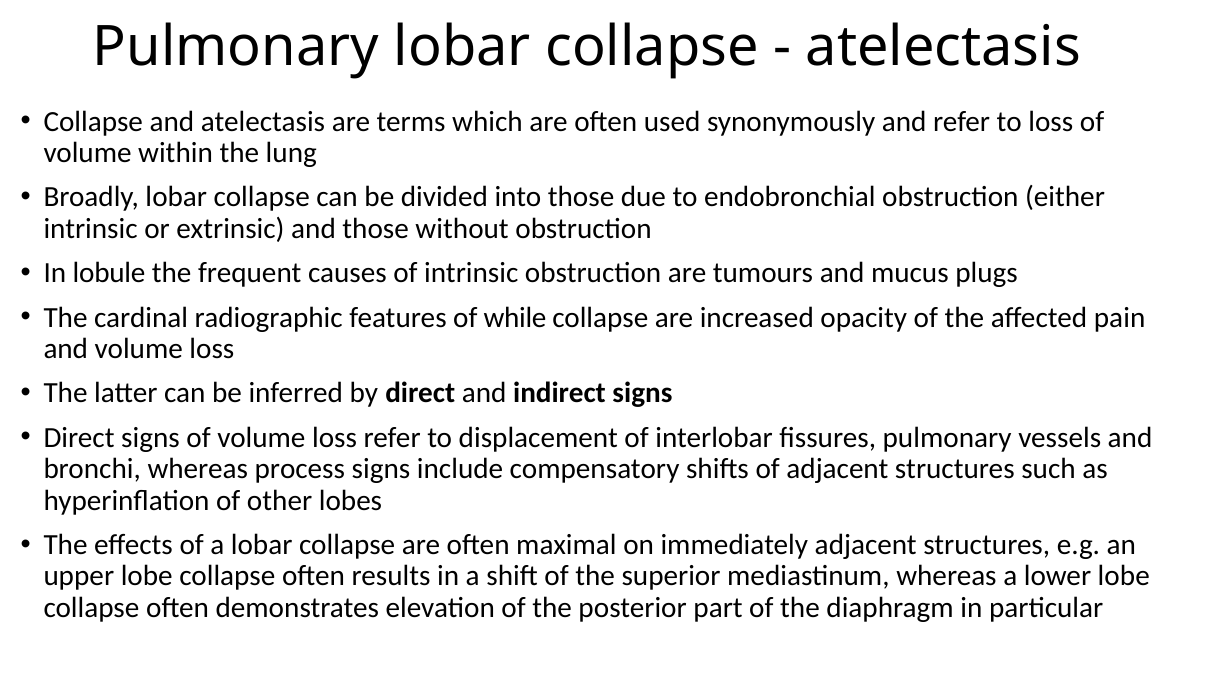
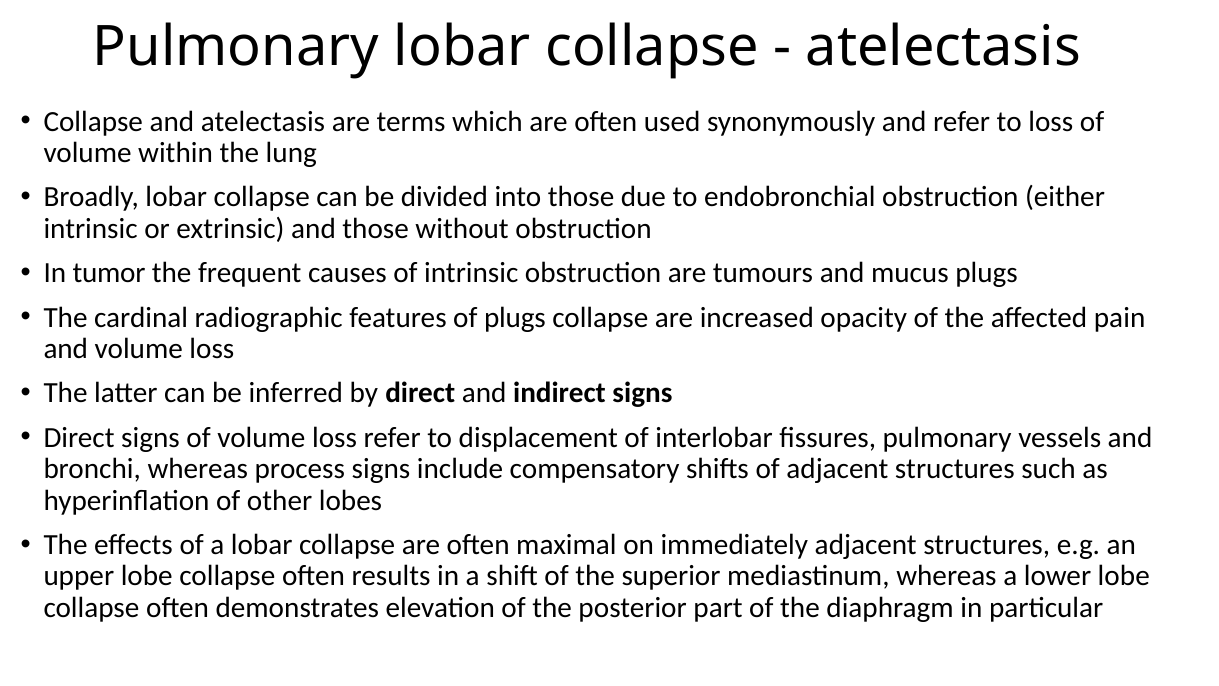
lobule: lobule -> tumor
of while: while -> plugs
